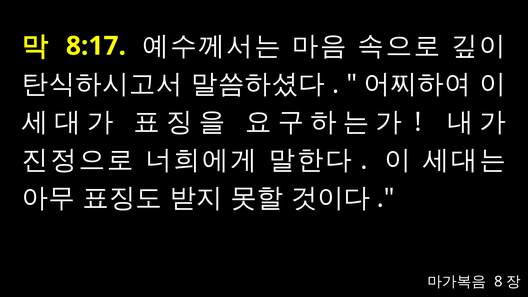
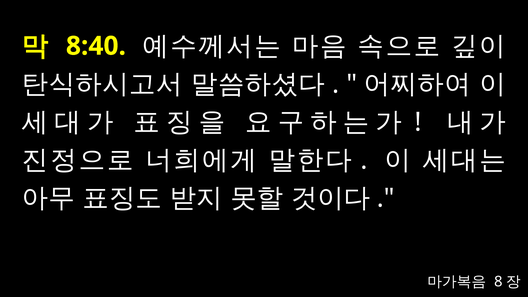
8:17: 8:17 -> 8:40
